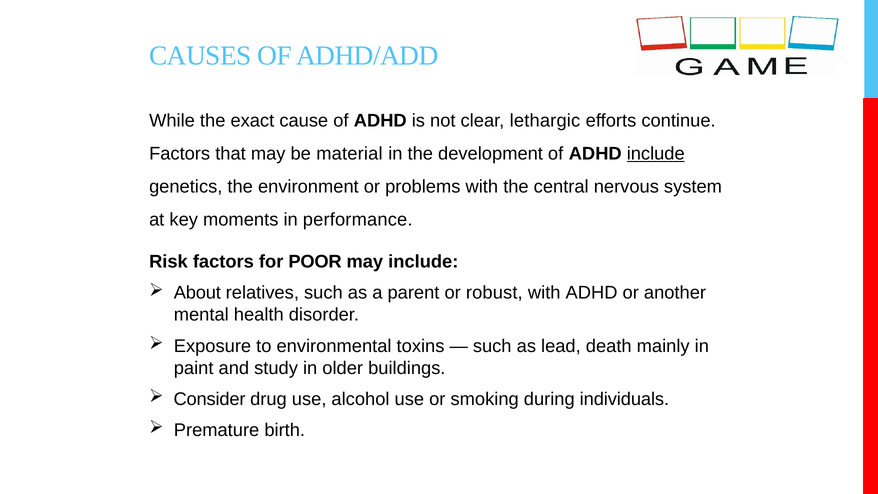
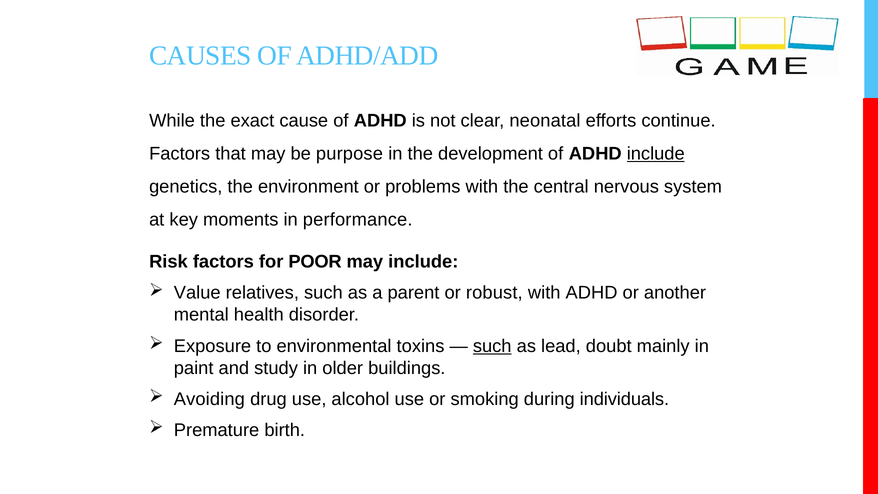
lethargic: lethargic -> neonatal
material: material -> purpose
About: About -> Value
such at (492, 346) underline: none -> present
death: death -> doubt
Consider: Consider -> Avoiding
